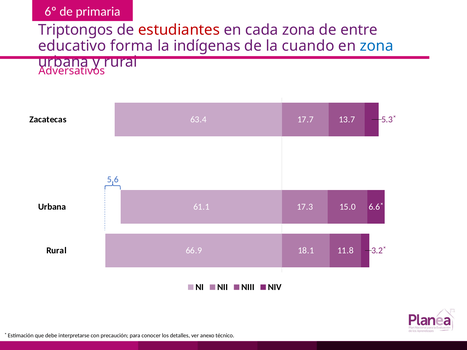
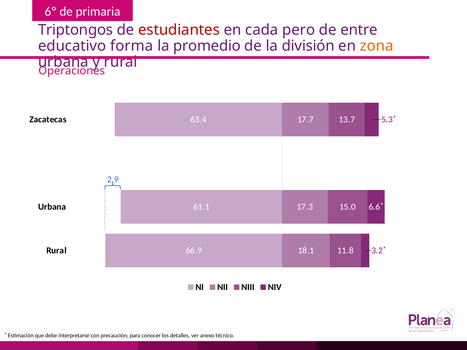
cada zona: zona -> pero
indígenas: indígenas -> promedio
cuando: cuando -> división
zona at (377, 46) colour: blue -> orange
Adversativos: Adversativos -> Operaciones
5.6: 5.6 -> 2.9
